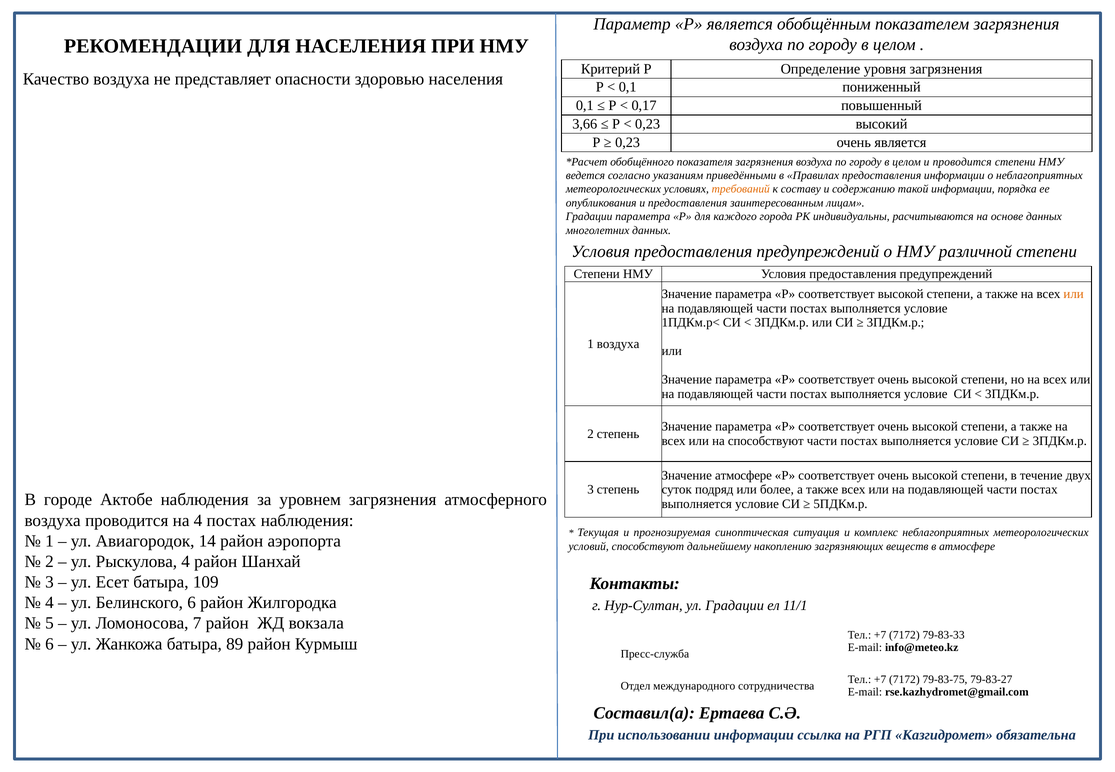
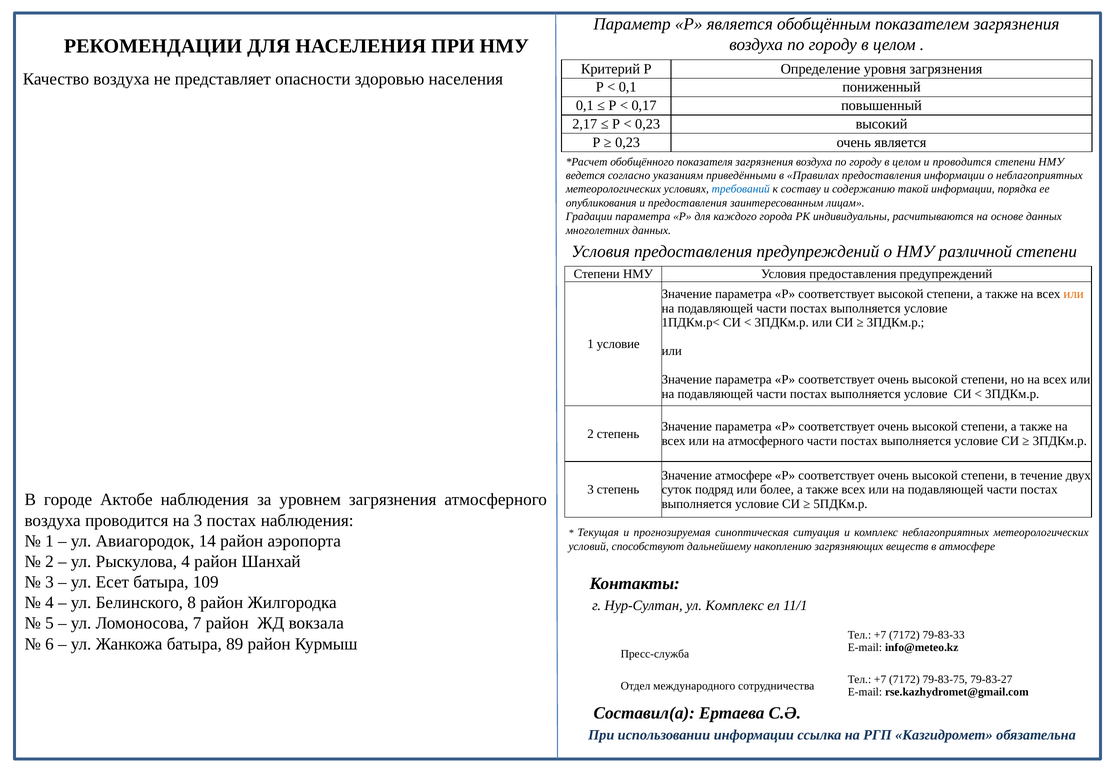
3,66: 3,66 -> 2,17
требований colour: orange -> blue
1 воздуха: воздуха -> условие
на способствуют: способствуют -> атмосферного
на 4: 4 -> 3
Белинского 6: 6 -> 8
ул Градации: Градации -> Комплекс
